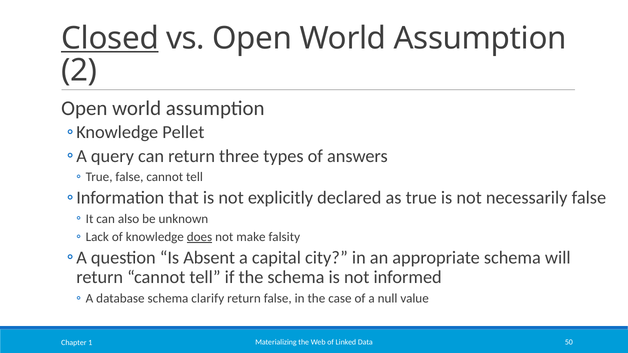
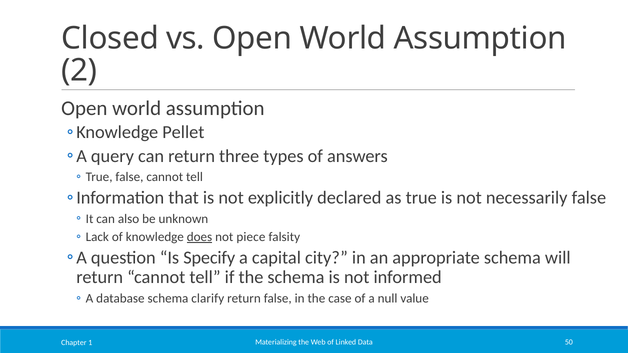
Closed underline: present -> none
make: make -> piece
Absent: Absent -> Specify
